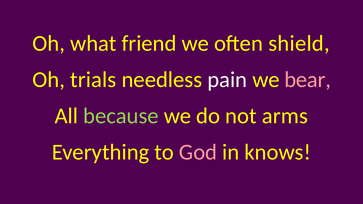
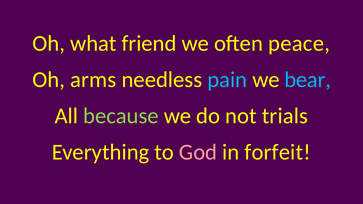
shield: shield -> peace
trials: trials -> arms
pain colour: white -> light blue
bear colour: pink -> light blue
arms: arms -> trials
knows: knows -> forfeit
